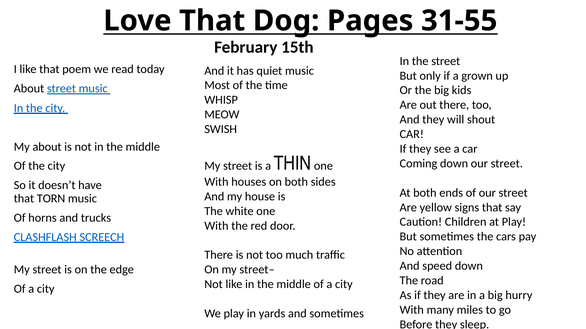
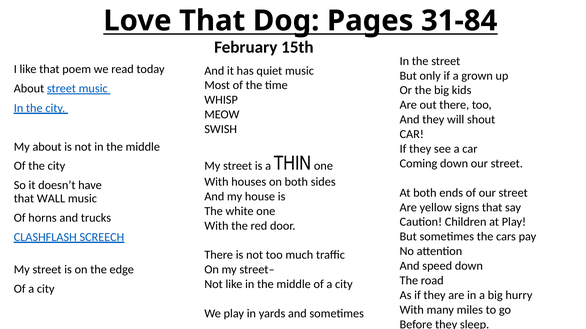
31-55: 31-55 -> 31-84
TORN: TORN -> WALL
